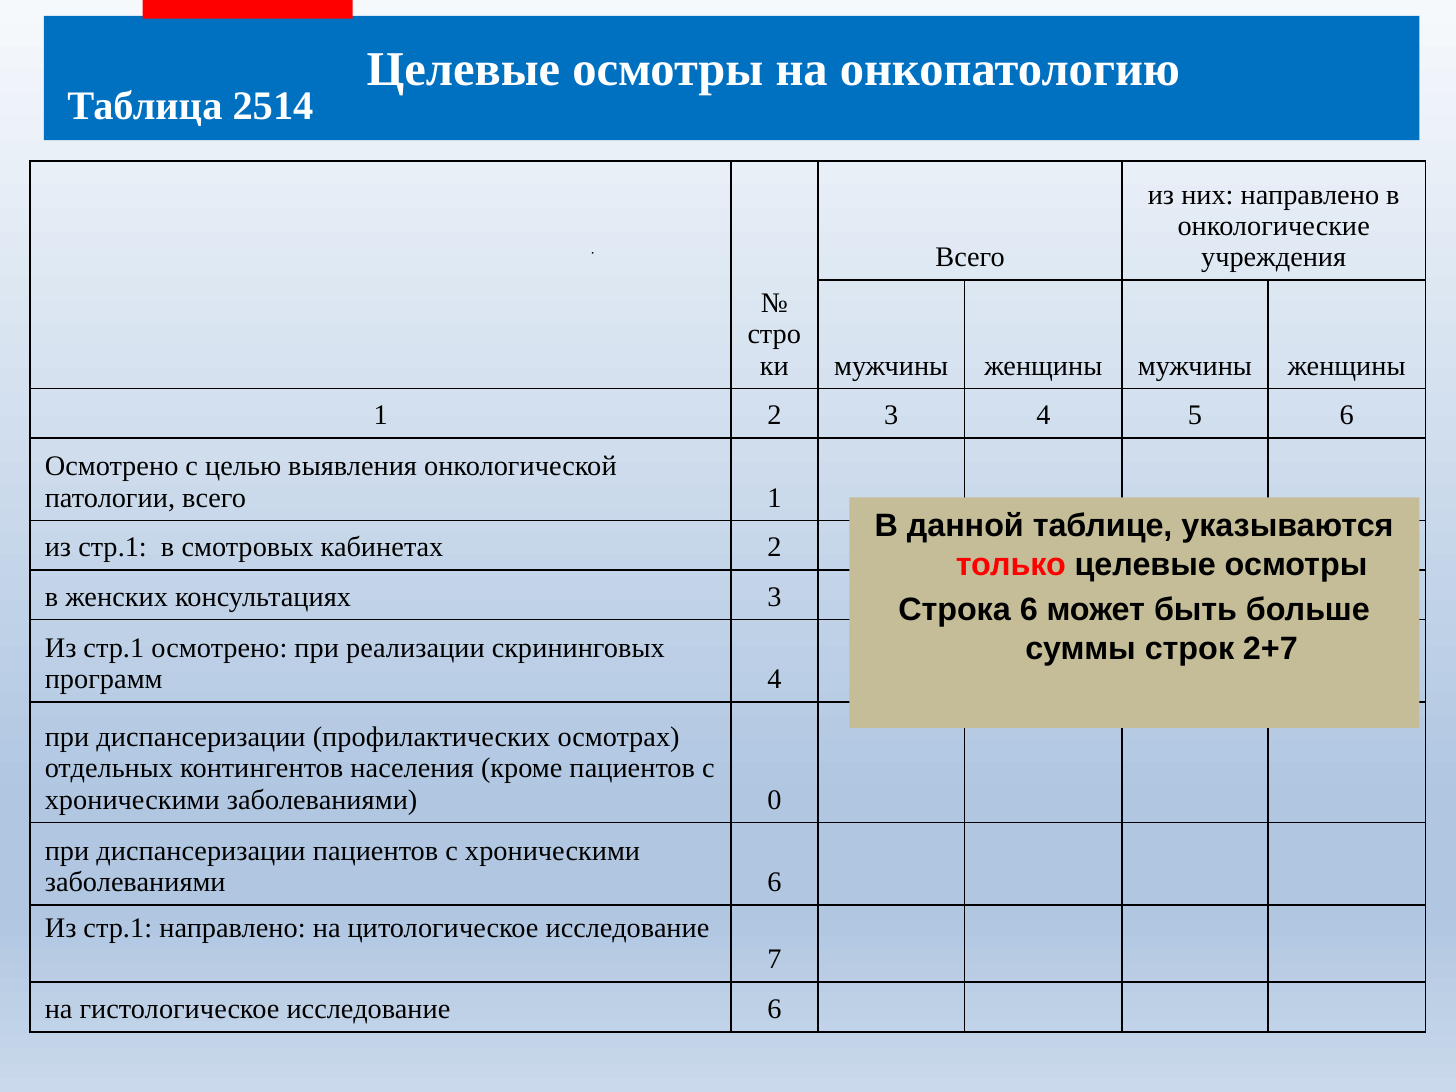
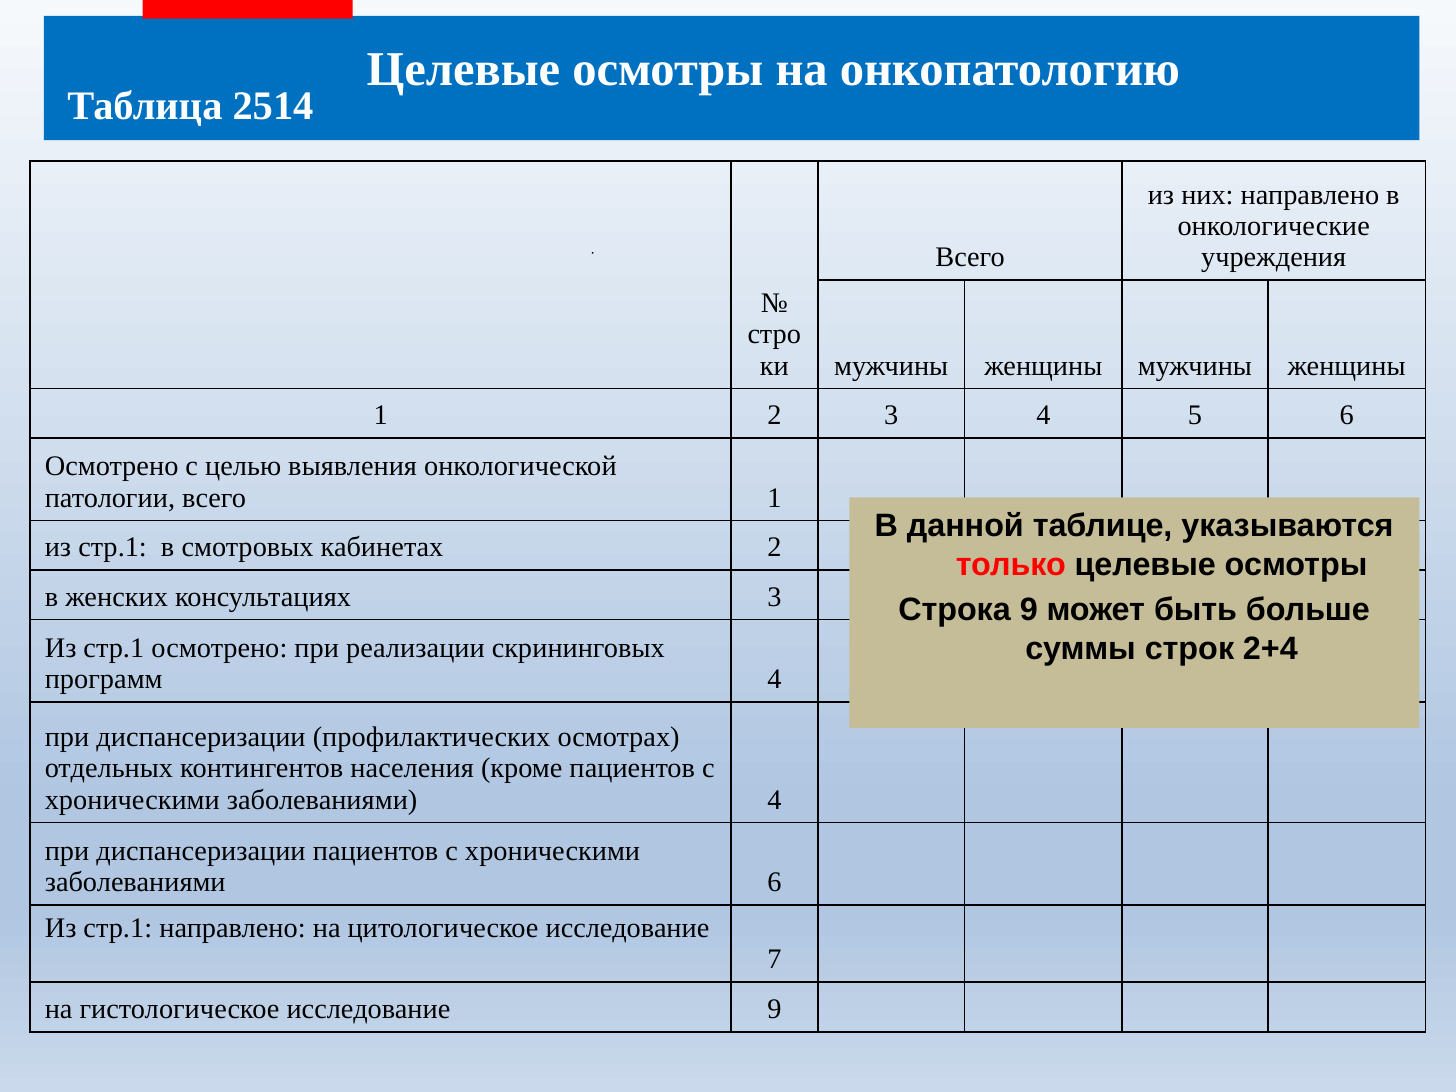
Строка 6: 6 -> 9
2+7: 2+7 -> 2+4
заболеваниями 0: 0 -> 4
исследование 6: 6 -> 9
